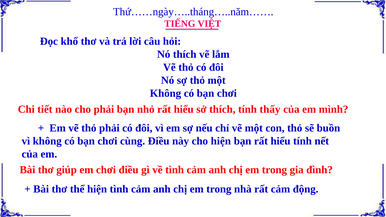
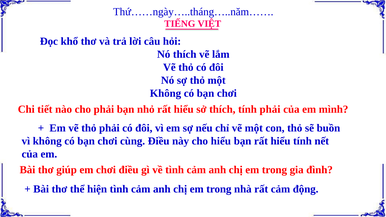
tính thấy: thấy -> phải
cho hiện: hiện -> hiểu
